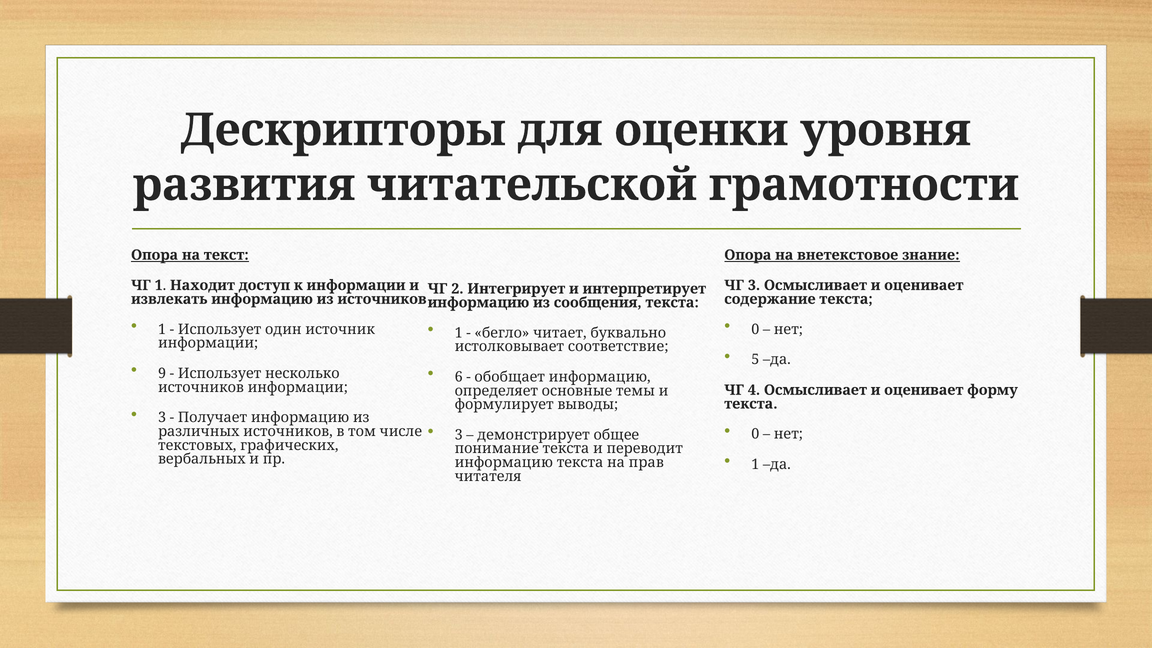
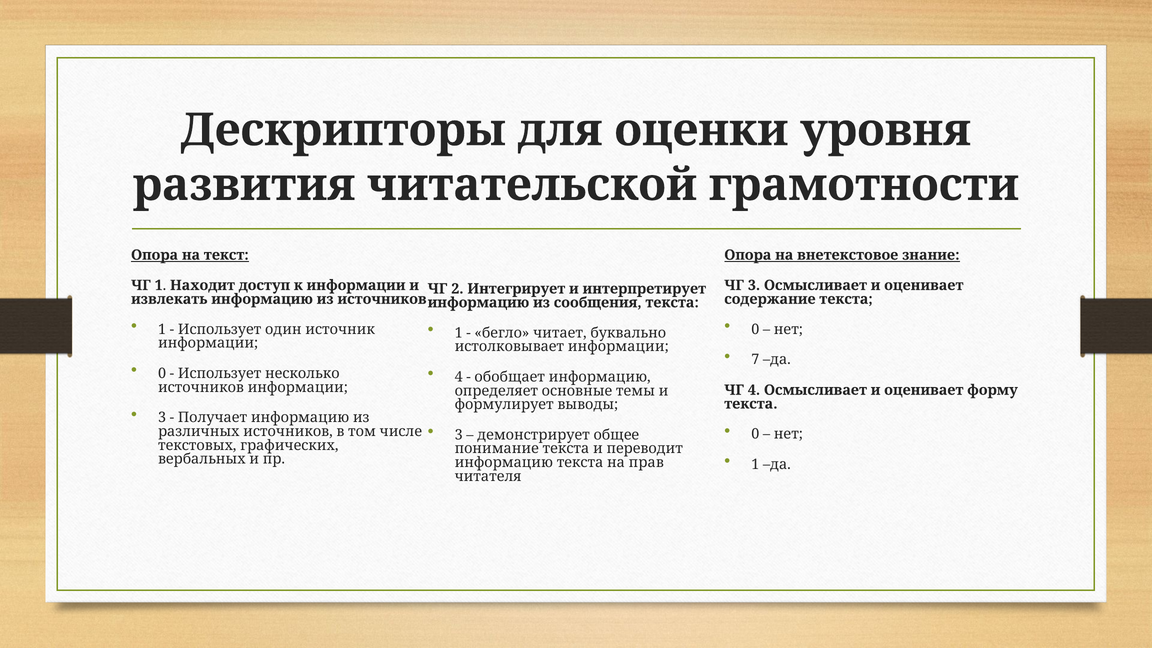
истолковывает соответствие: соответствие -> информации
5: 5 -> 7
9 at (162, 374): 9 -> 0
6 at (459, 377): 6 -> 4
